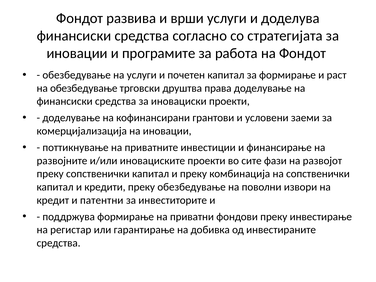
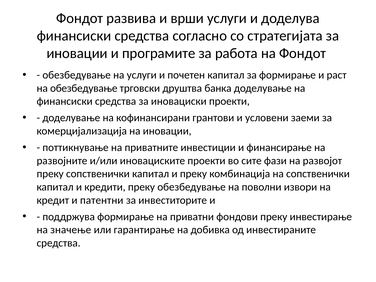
права: права -> банка
регистар: регистар -> значење
